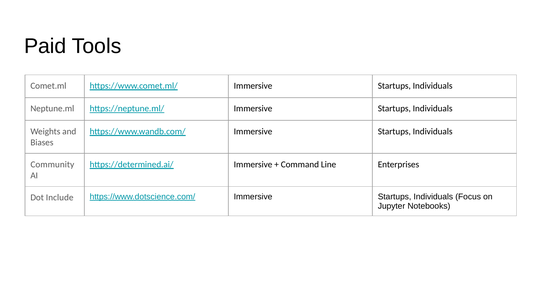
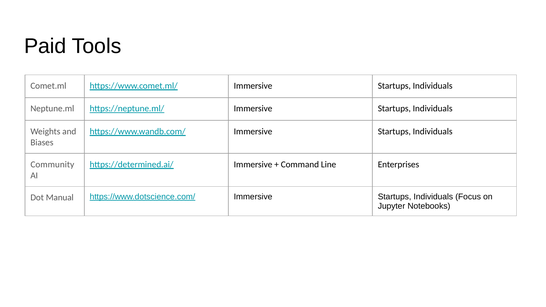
Include: Include -> Manual
